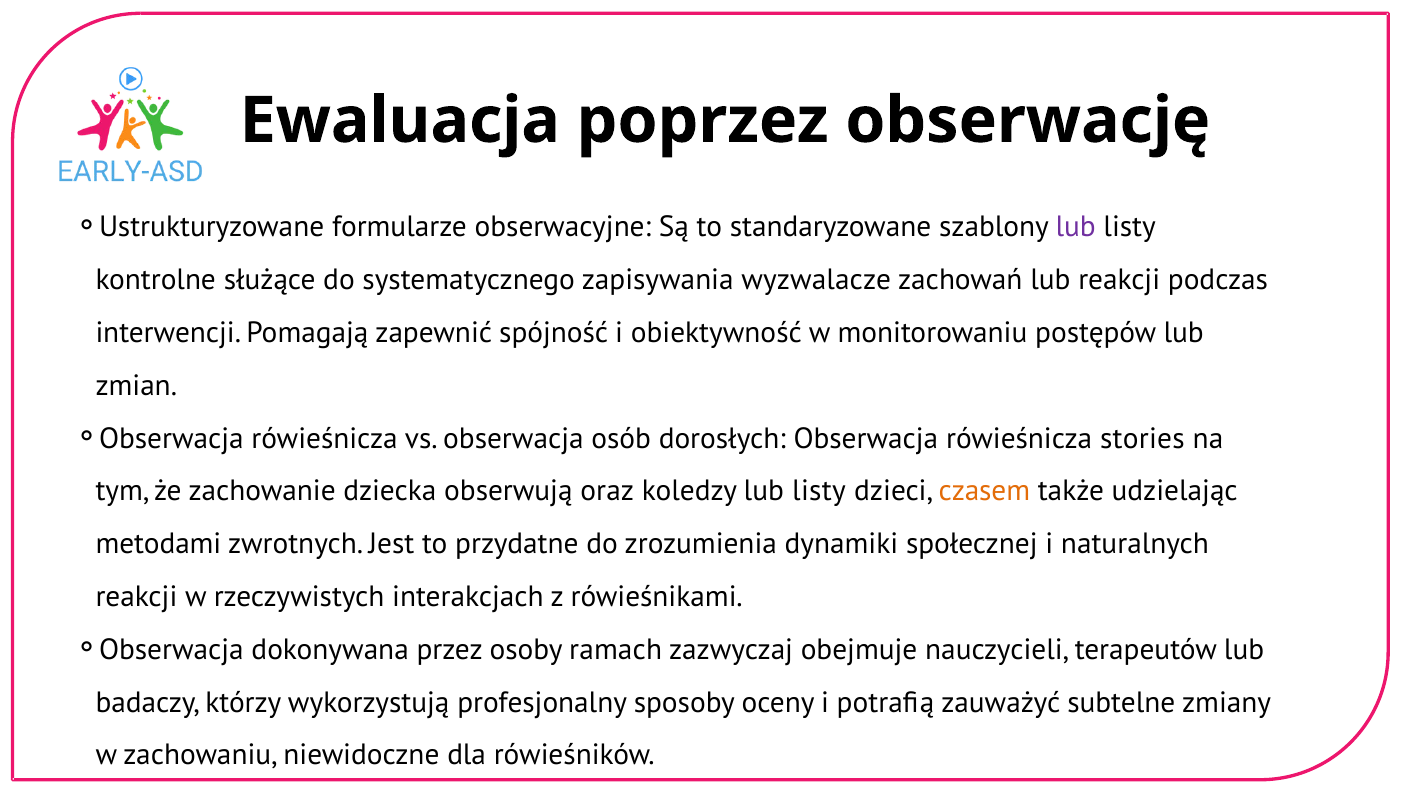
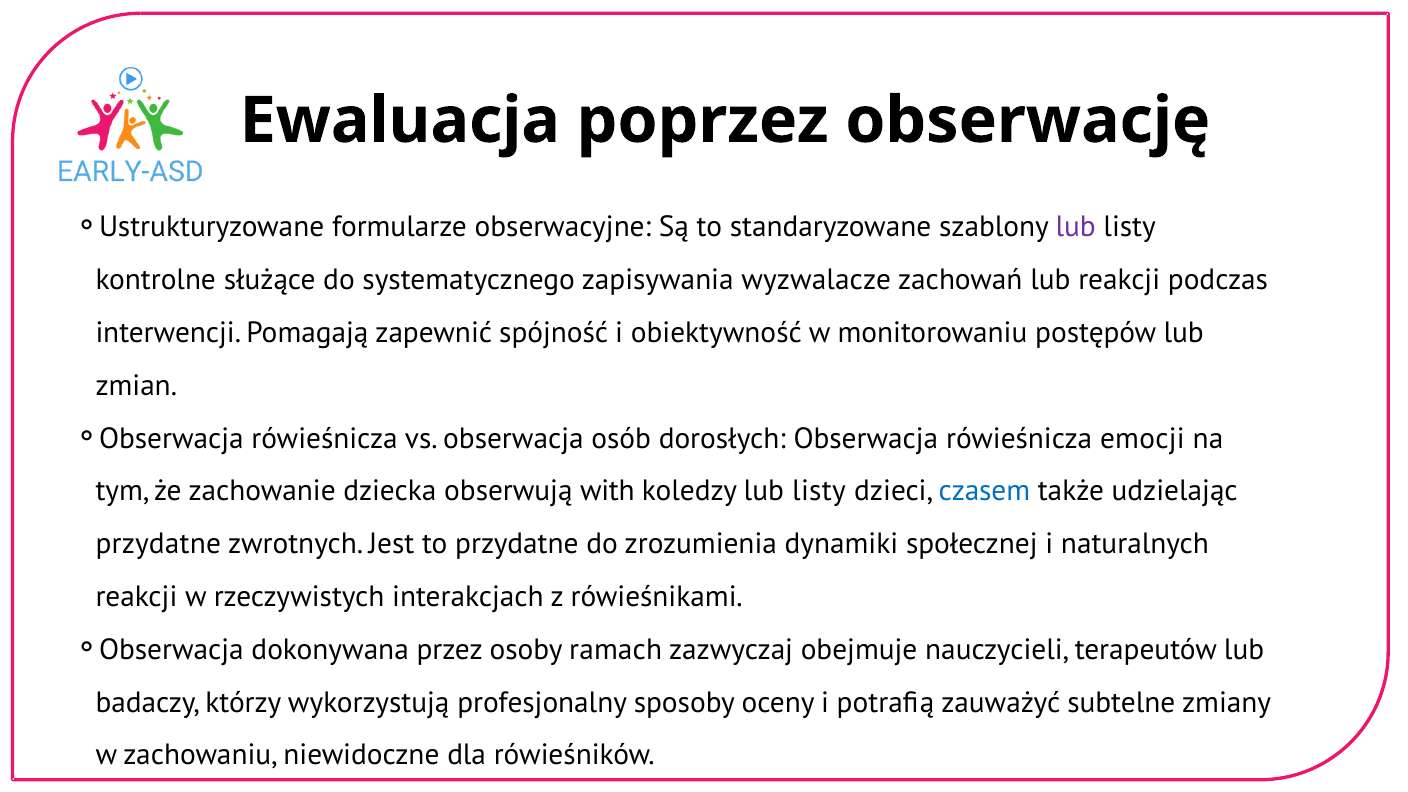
stories: stories -> emocji
oraz: oraz -> with
czasem colour: orange -> blue
metodami at (158, 544): metodami -> przydatne
